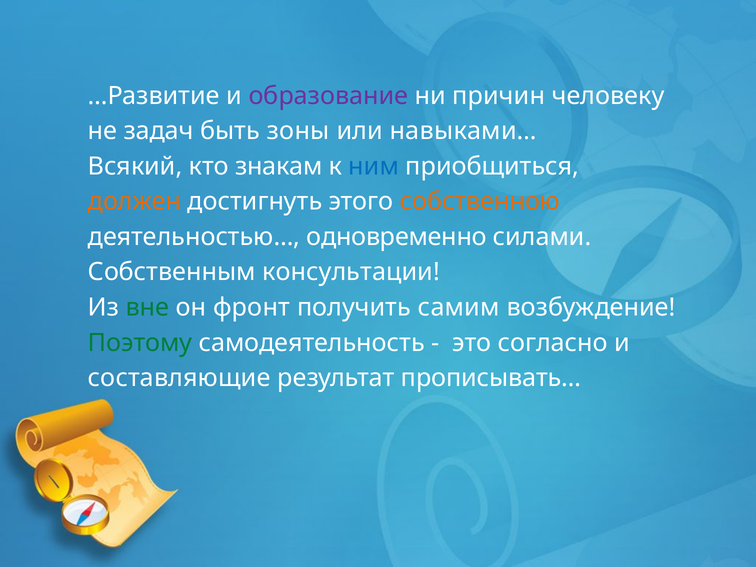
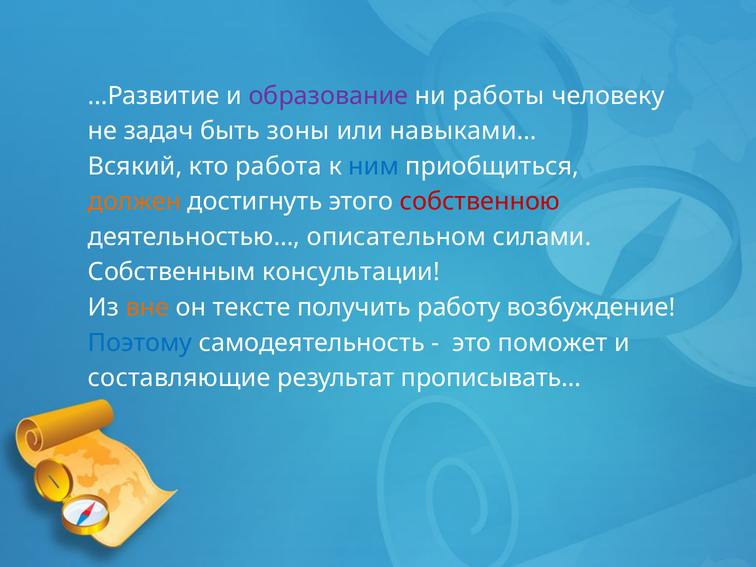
причин: причин -> работы
знакам: знакам -> работа
собственною colour: orange -> red
одновременно: одновременно -> описательном
вне colour: green -> orange
фронт: фронт -> тексте
самим: самим -> работу
Поэтому colour: green -> blue
согласно: согласно -> поможет
